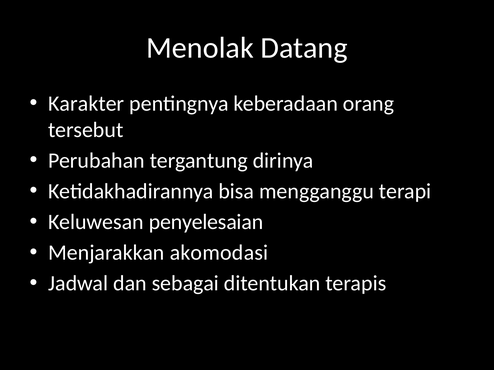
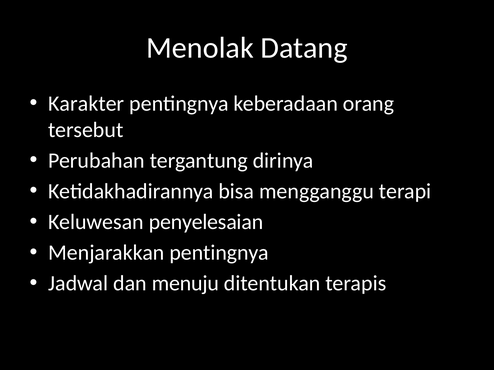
Menjarakkan akomodasi: akomodasi -> pentingnya
sebagai: sebagai -> menuju
